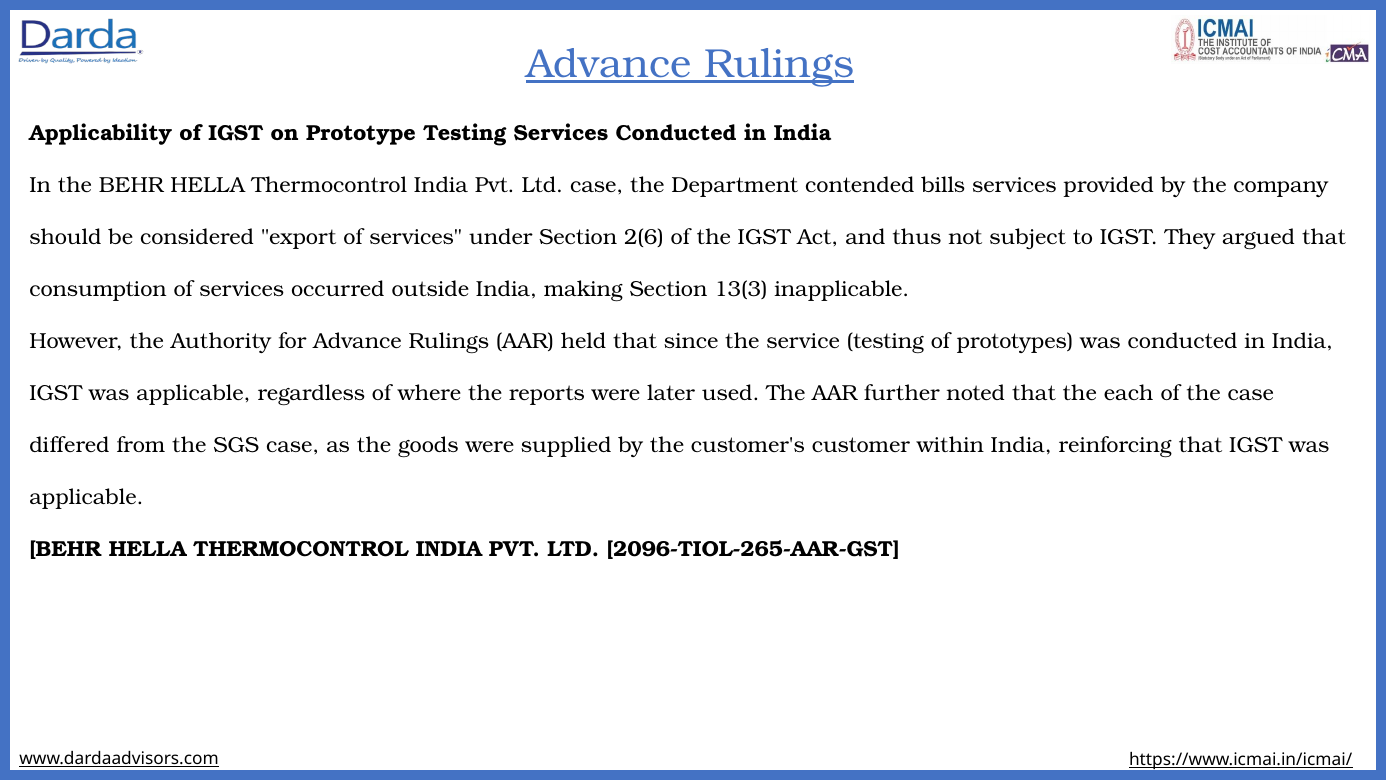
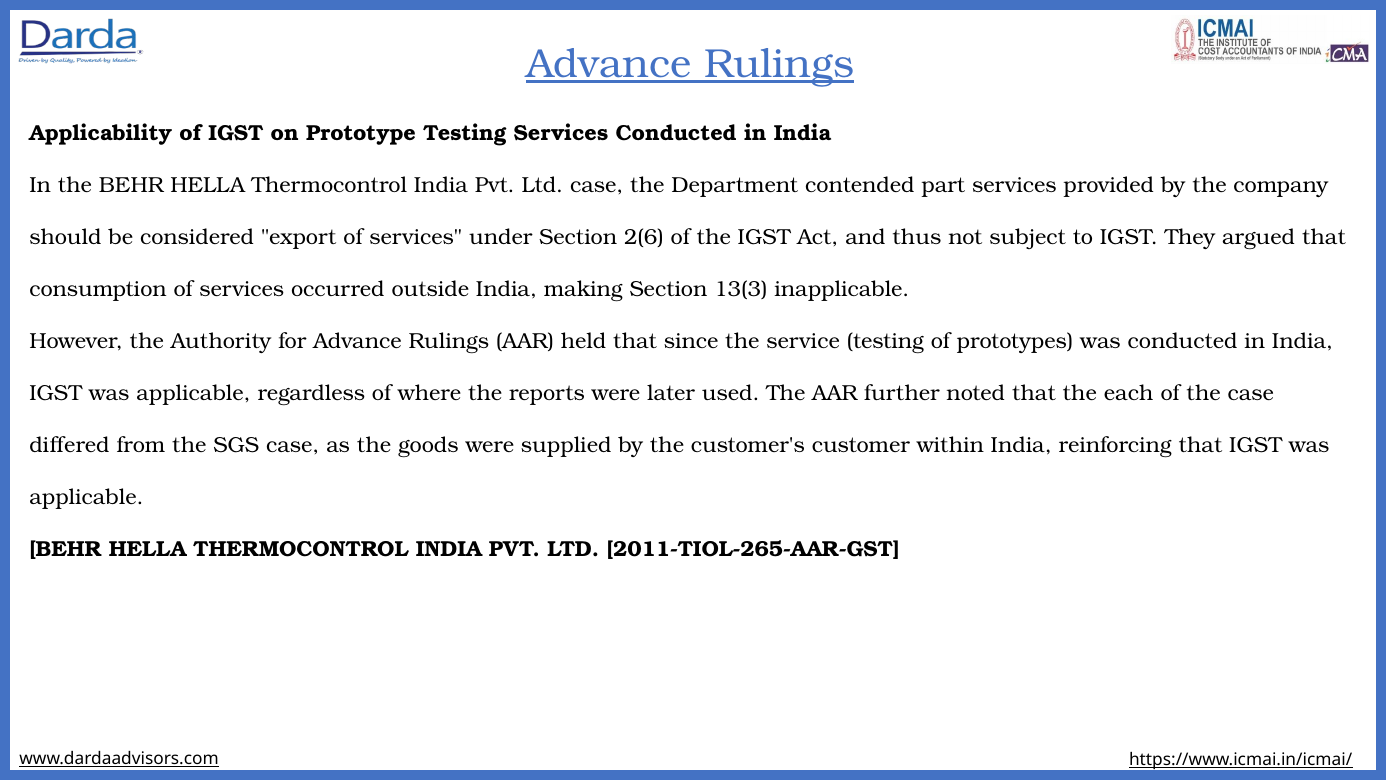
bills: bills -> part
2096-TIOL-265-AAR-GST: 2096-TIOL-265-AAR-GST -> 2011-TIOL-265-AAR-GST
